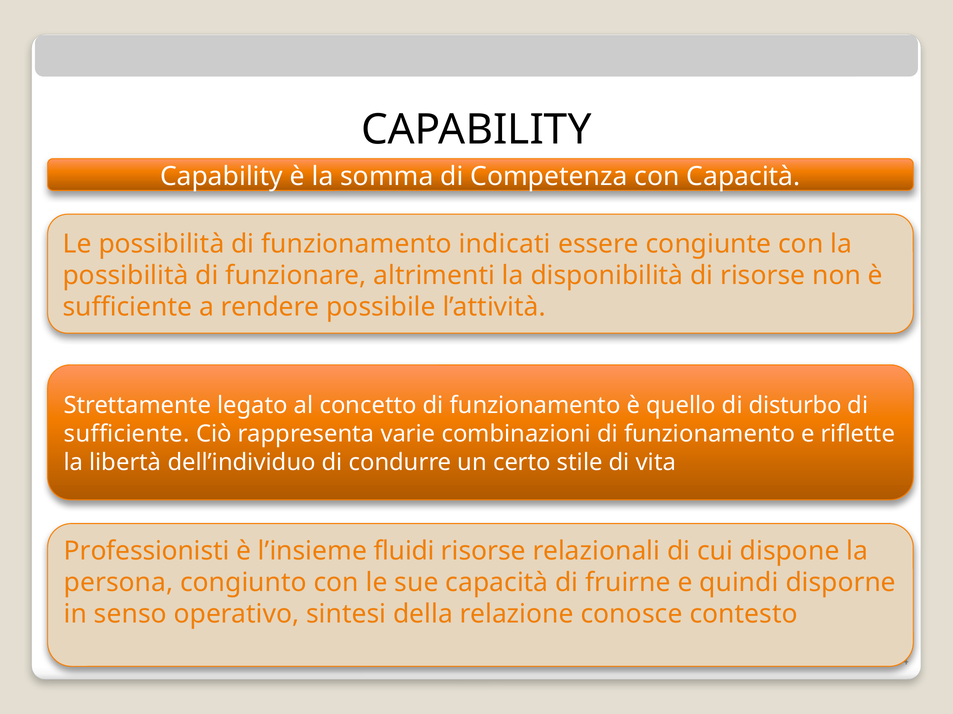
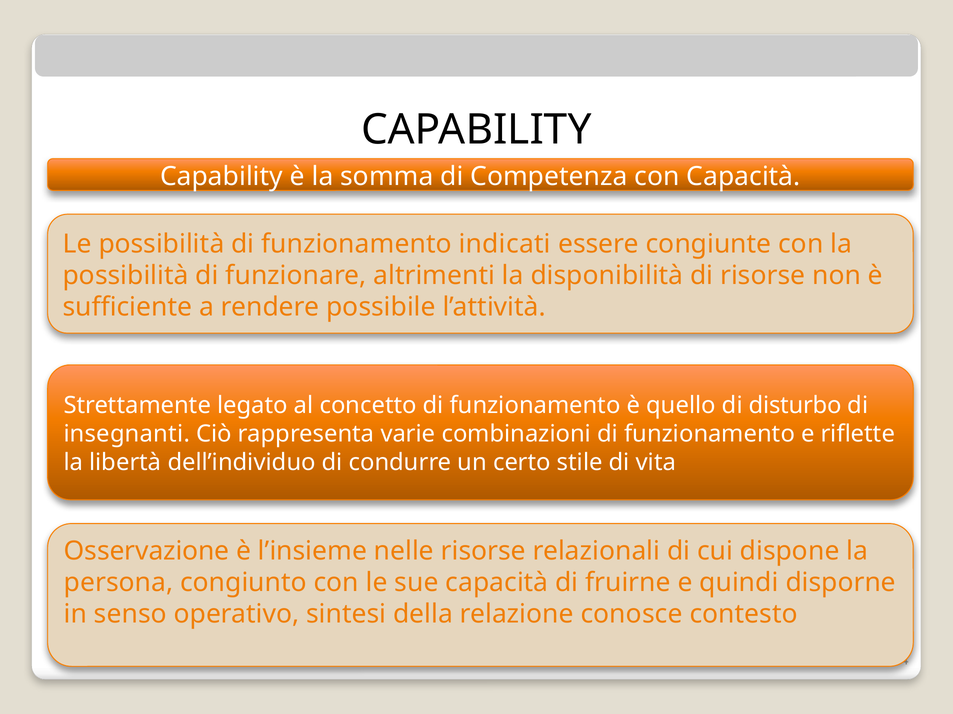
sufficiente at (127, 434): sufficiente -> insegnanti
Professionisti: Professionisti -> Osservazione
fluidi: fluidi -> nelle
